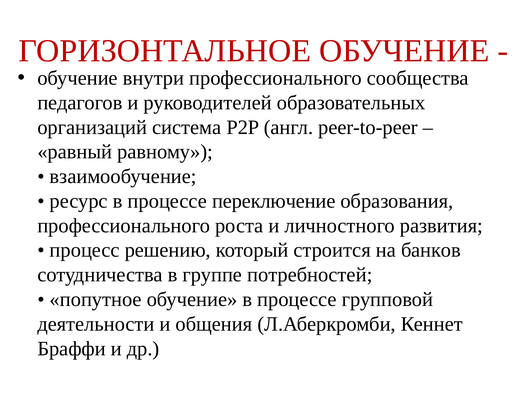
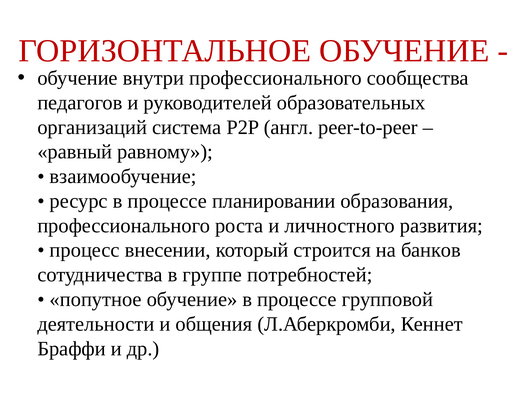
переключение: переключение -> планировании
решению: решению -> внесении
